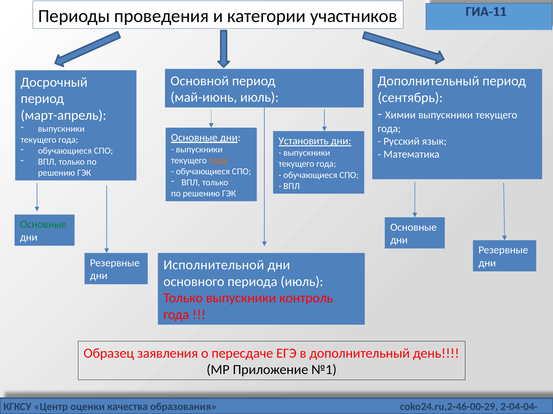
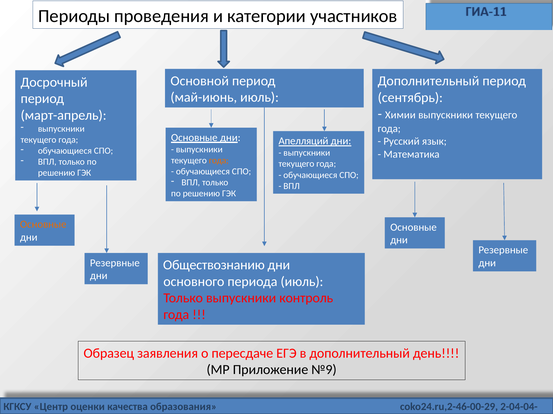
Установить: Установить -> Апелляций
Основные at (43, 225) colour: green -> orange
Исполнительной: Исполнительной -> Обществознанию
№1: №1 -> №9
